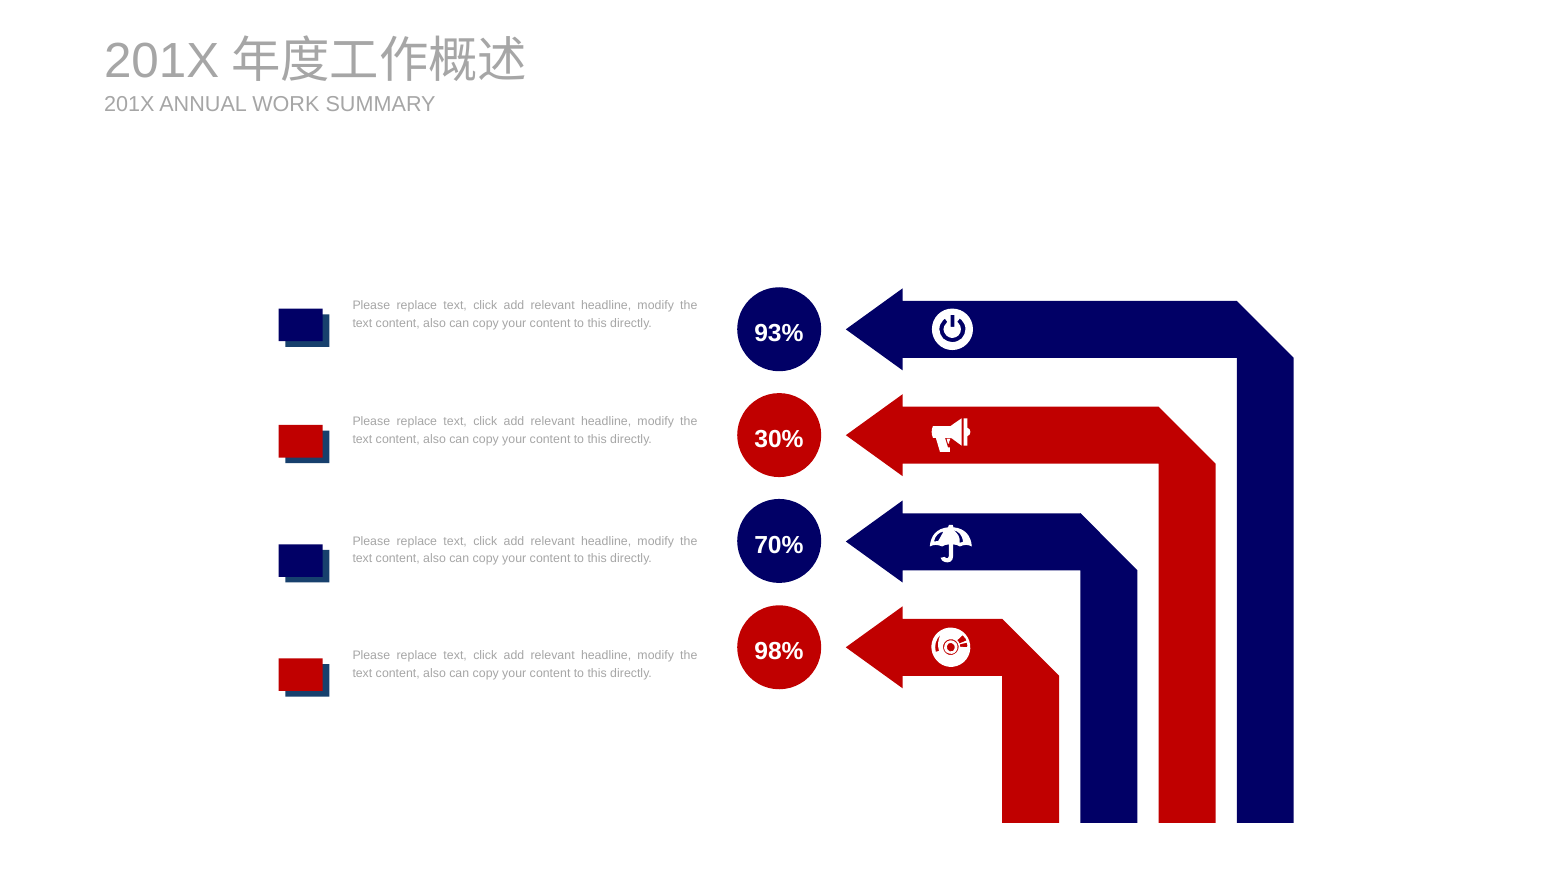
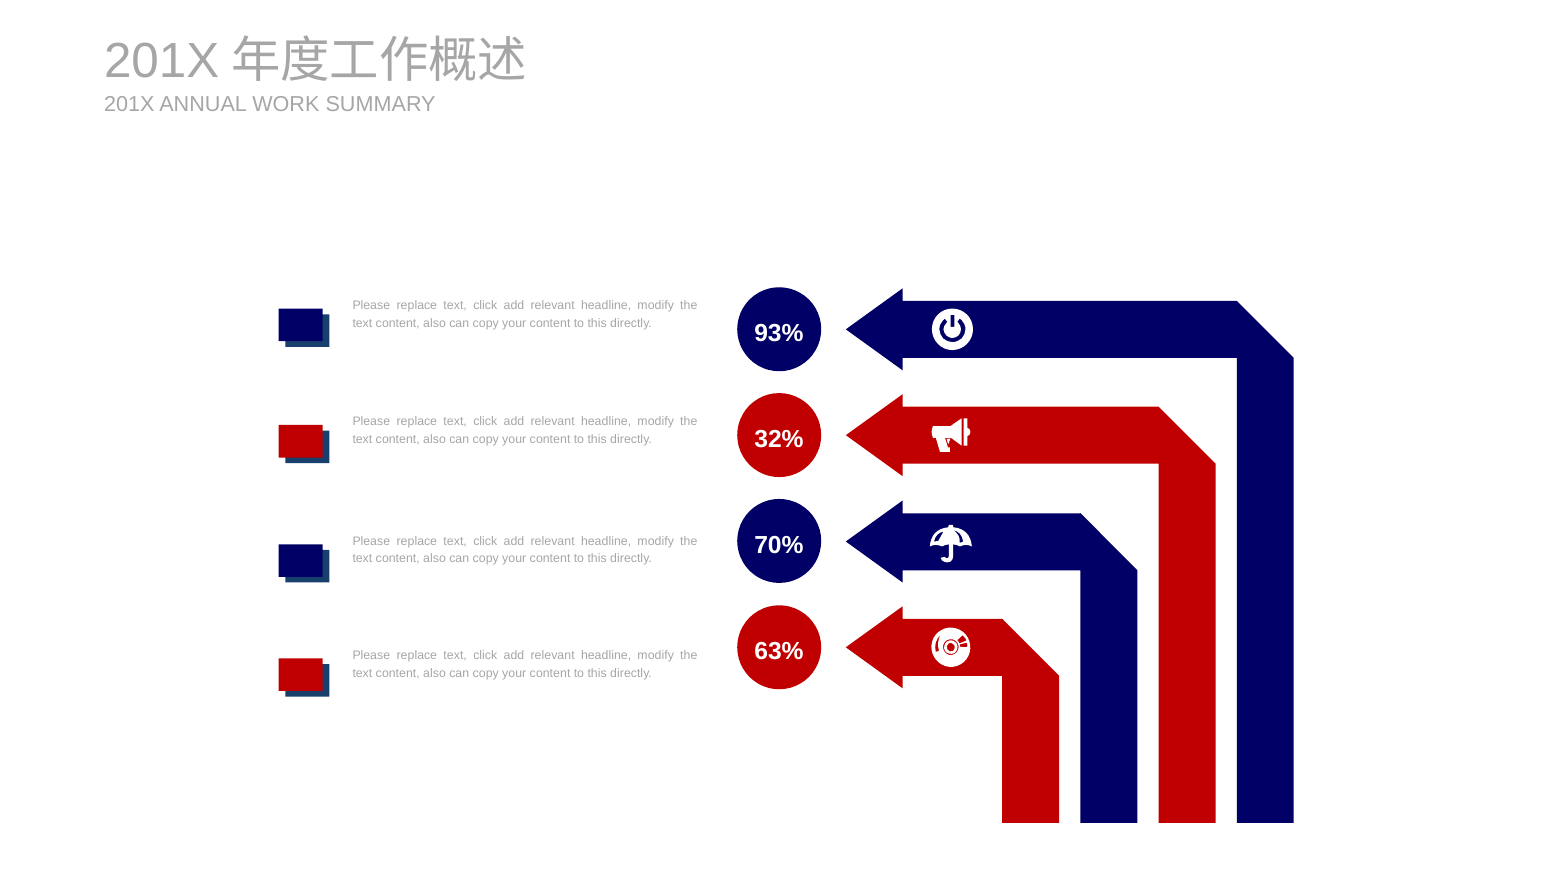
30%: 30% -> 32%
98%: 98% -> 63%
